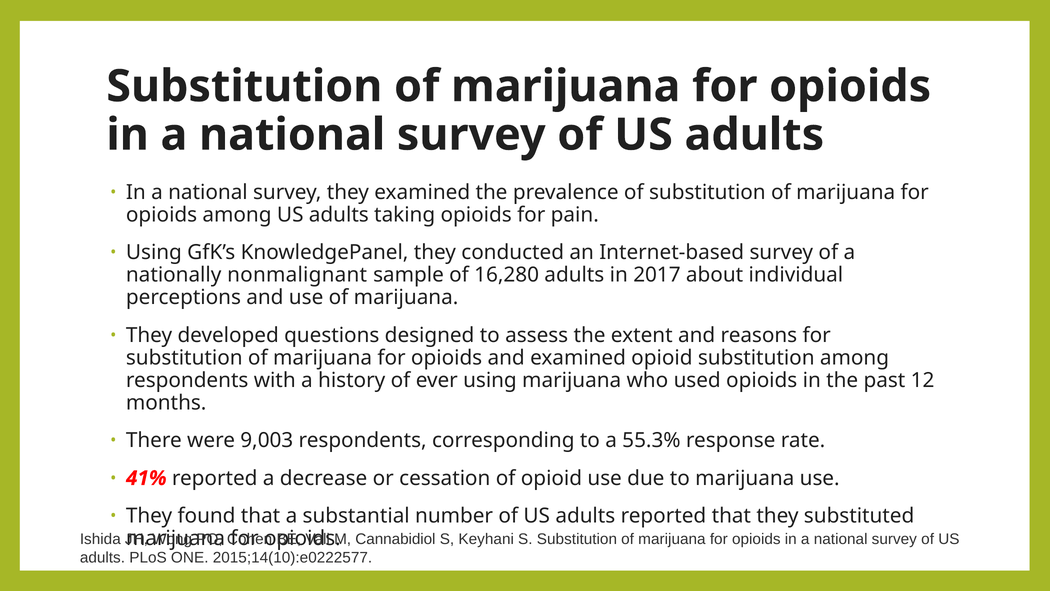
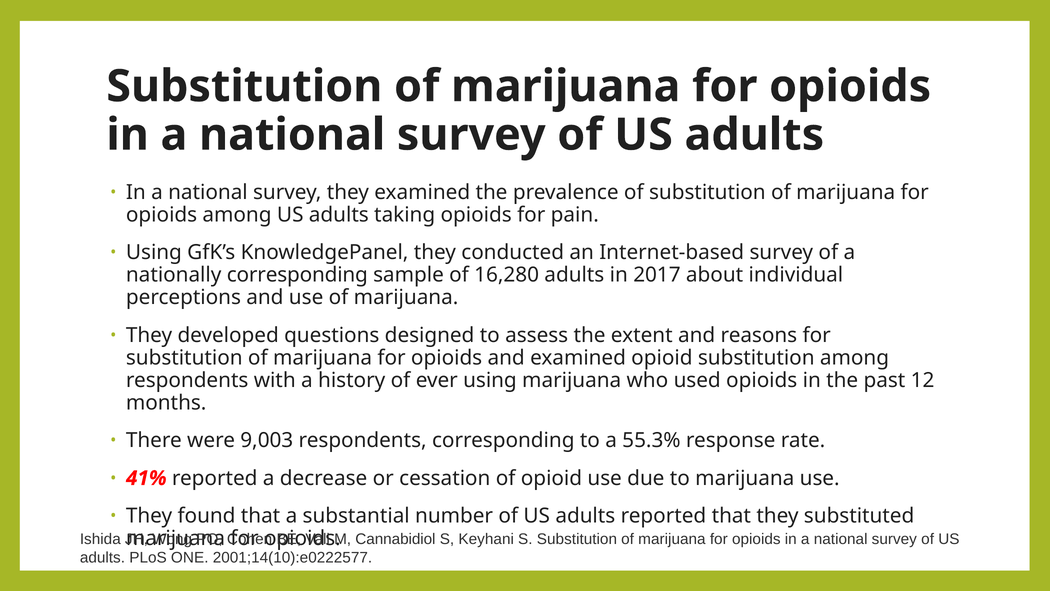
nationally nonmalignant: nonmalignant -> corresponding
2015;14(10):e0222577: 2015;14(10):e0222577 -> 2001;14(10):e0222577
